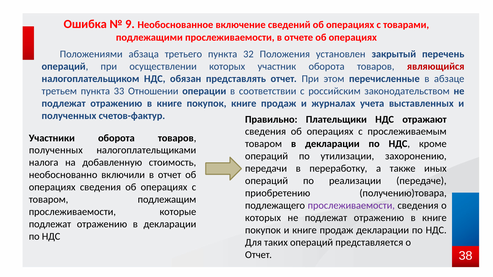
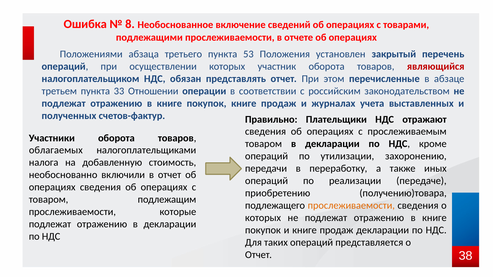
9: 9 -> 8
32: 32 -> 53
полученных at (56, 150): полученных -> облагаемых
прослеживаемости at (351, 206) colour: purple -> orange
